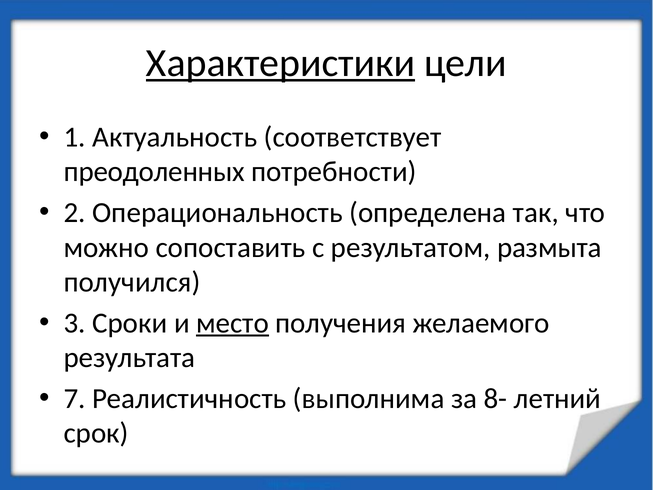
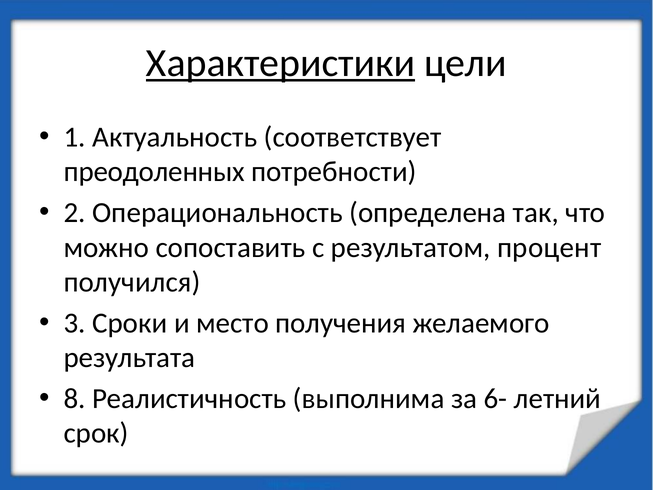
размыта: размыта -> процент
место underline: present -> none
7: 7 -> 8
8-: 8- -> 6-
